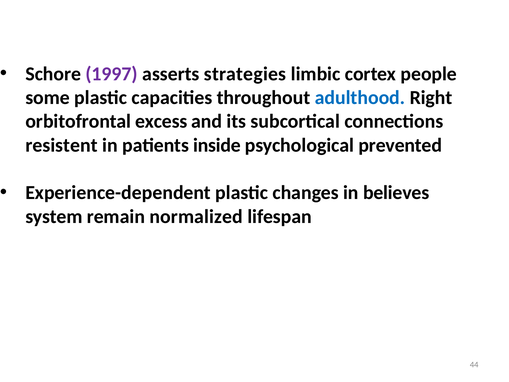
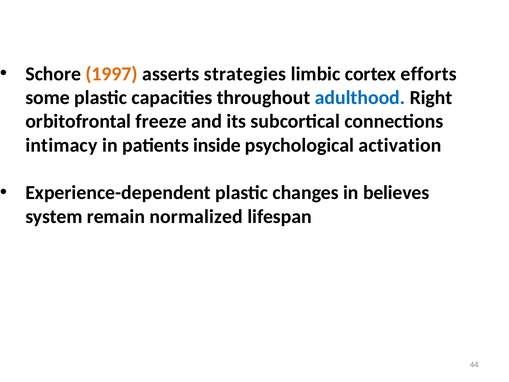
1997 colour: purple -> orange
people: people -> efforts
excess: excess -> freeze
resistent: resistent -> intimacy
prevented: prevented -> activation
